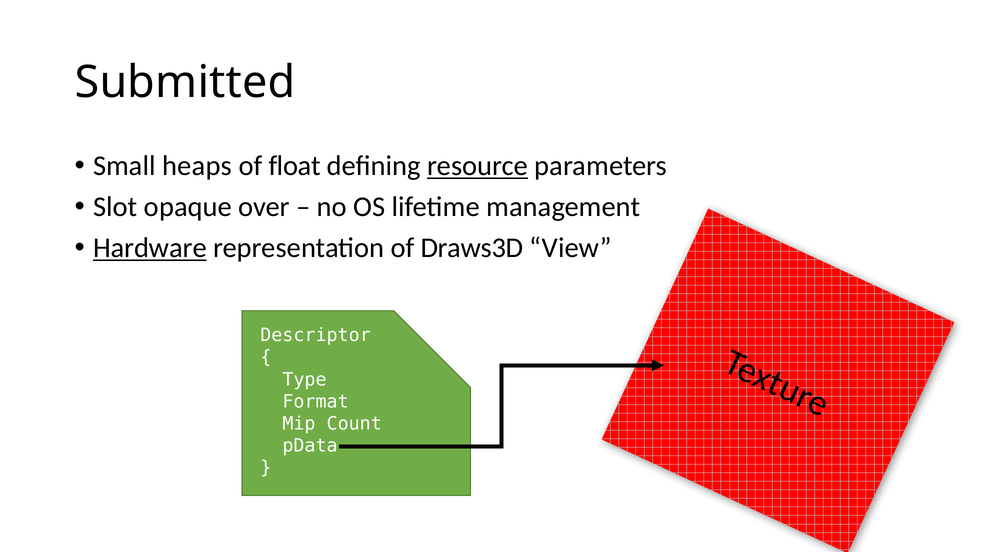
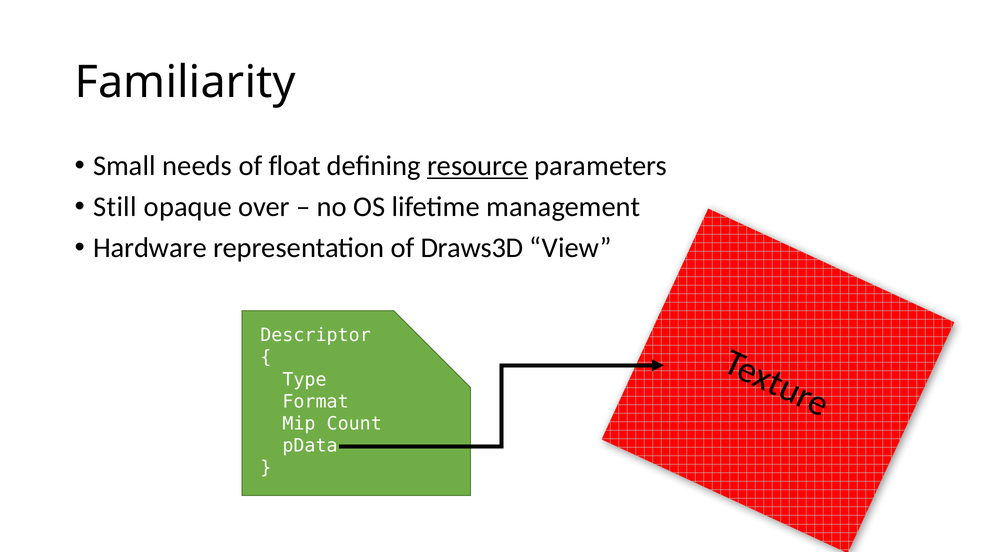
Submitted: Submitted -> Familiarity
heaps: heaps -> needs
Slot: Slot -> Still
Hardware underline: present -> none
